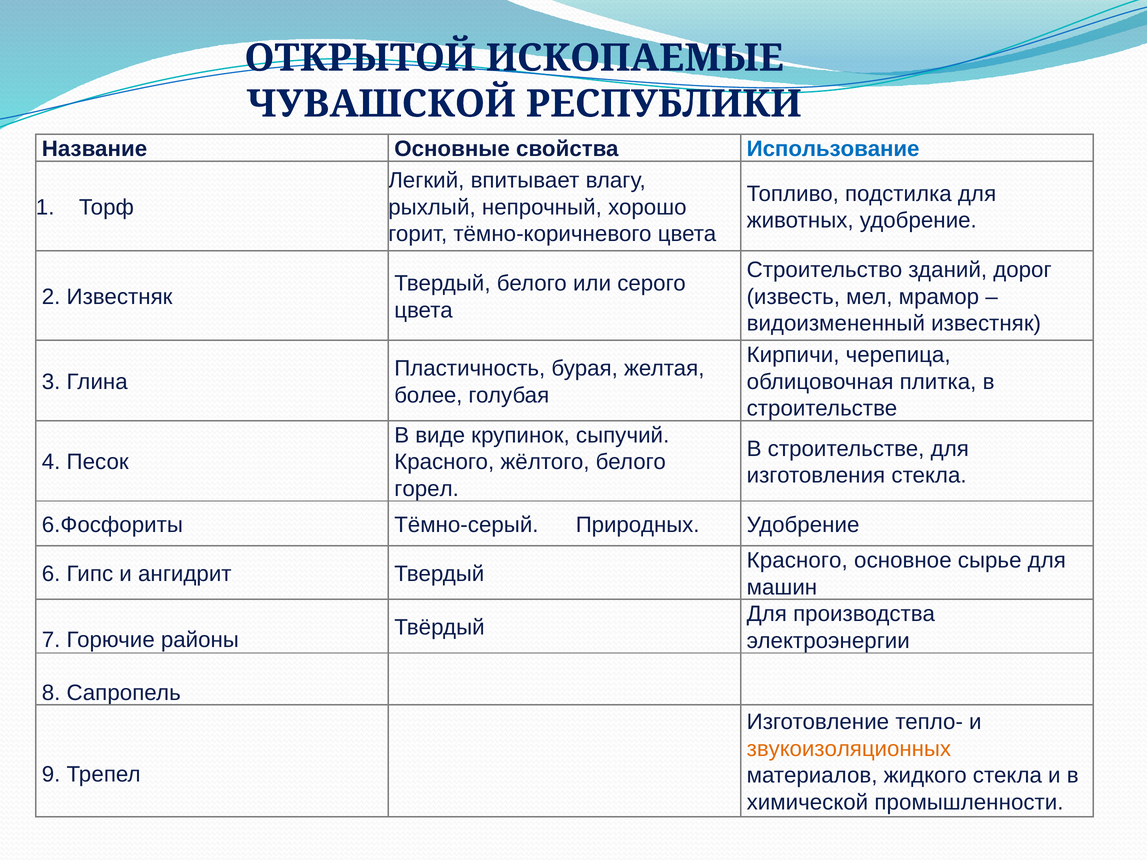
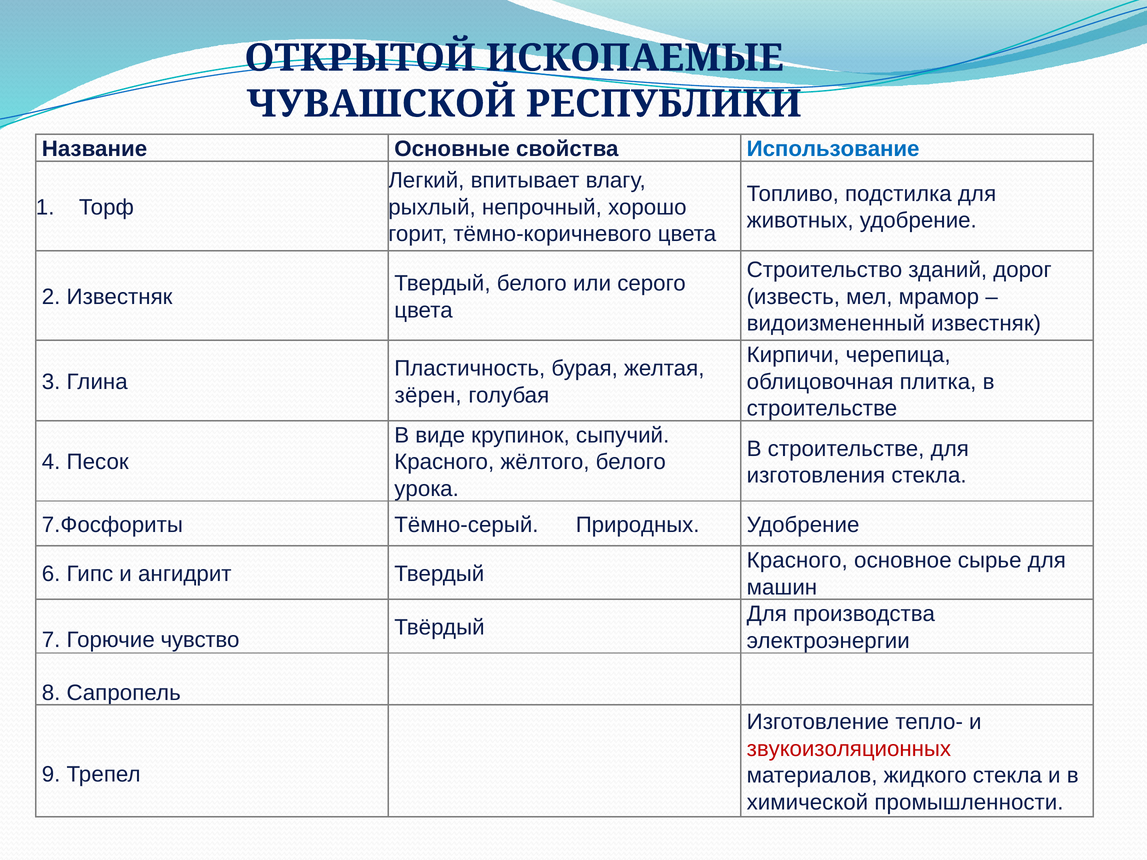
более: более -> зёрен
горел: горел -> урока
6.Фосфориты: 6.Фосфориты -> 7.Фосфориты
районы: районы -> чувство
звукоизоляционных colour: orange -> red
